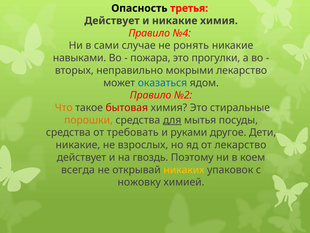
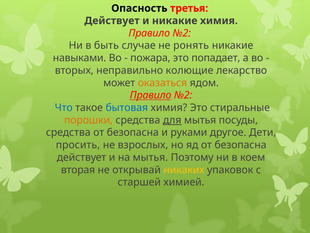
№4 at (182, 33): №4 -> №2
сами: сами -> быть
прогулки: прогулки -> попадает
мокрыми: мокрыми -> колющие
оказаться colour: blue -> orange
Правило at (151, 95) underline: none -> present
Что colour: orange -> blue
бытовая colour: red -> blue
средства от требовать: требовать -> безопасна
никакие at (78, 145): никакие -> просить
яд от лекарство: лекарство -> безопасна
на гвоздь: гвоздь -> мытья
всегда: всегда -> вторая
ножовку: ножовку -> старшей
